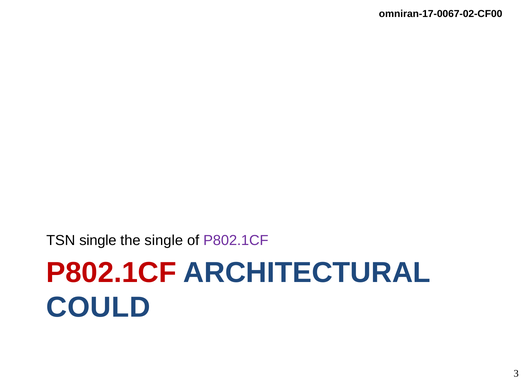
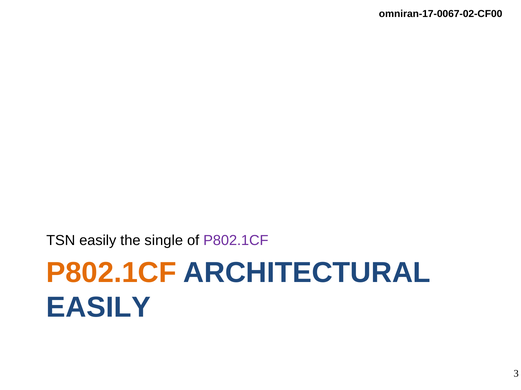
TSN single: single -> easily
P802.1CF at (111, 273) colour: red -> orange
COULD at (98, 308): COULD -> EASILY
